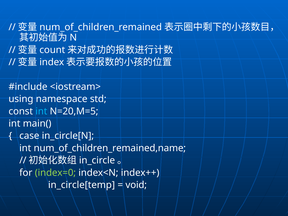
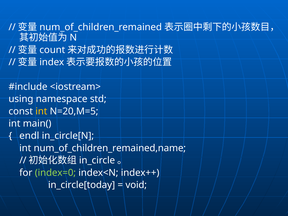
int at (41, 111) colour: light blue -> yellow
case: case -> endl
in_circle[temp: in_circle[temp -> in_circle[today
